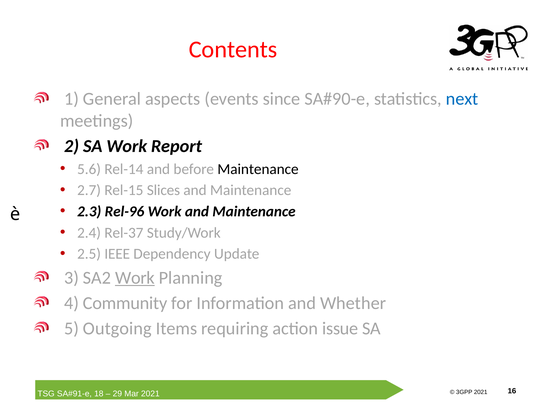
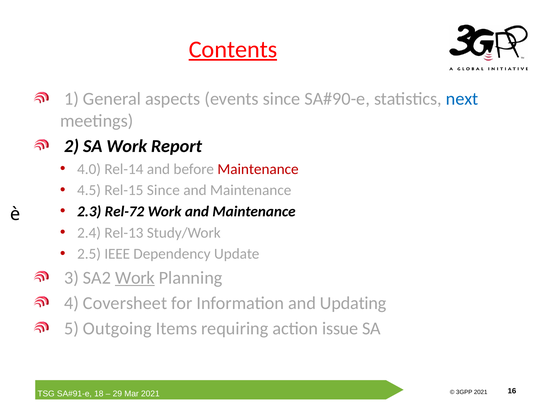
Contents underline: none -> present
5.6: 5.6 -> 4.0
Maintenance at (258, 169) colour: black -> red
2.7: 2.7 -> 4.5
Rel-15 Slices: Slices -> Since
Rel-96: Rel-96 -> Rel-72
Rel-37: Rel-37 -> Rel-13
Community: Community -> Coversheet
Whether: Whether -> Updating
